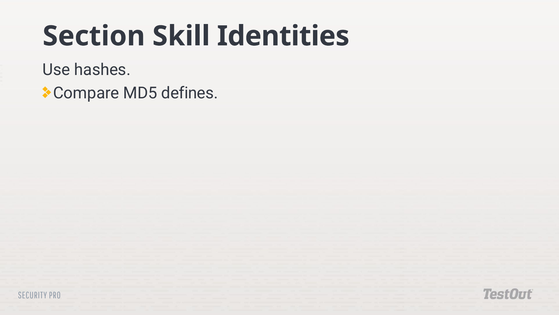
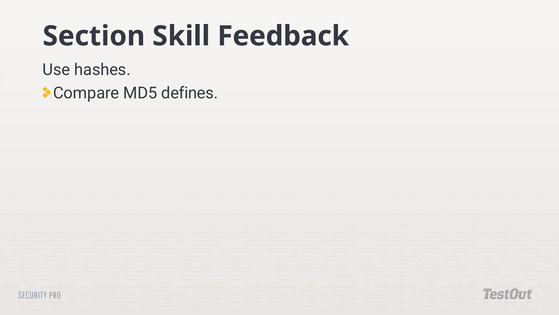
Identities: Identities -> Feedback
